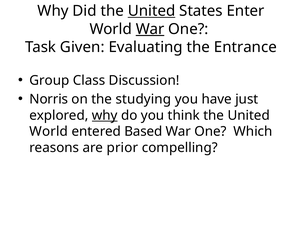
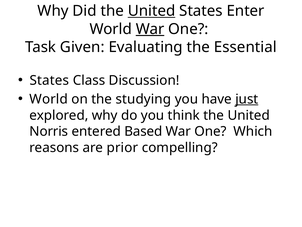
Entrance: Entrance -> Essential
Group at (49, 80): Group -> States
Norris at (49, 99): Norris -> World
just underline: none -> present
why at (105, 115) underline: present -> none
World at (49, 131): World -> Norris
